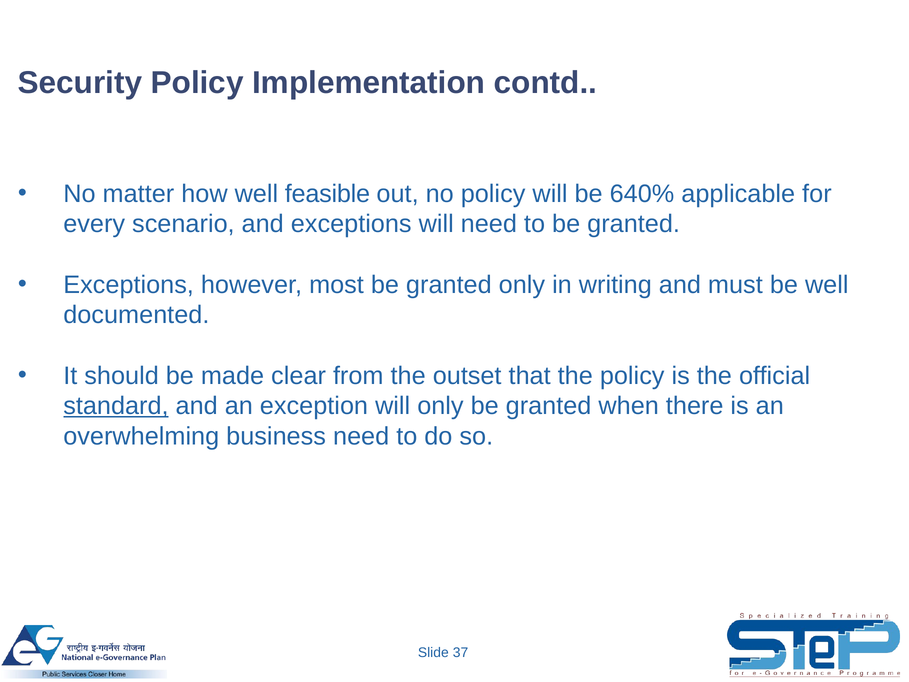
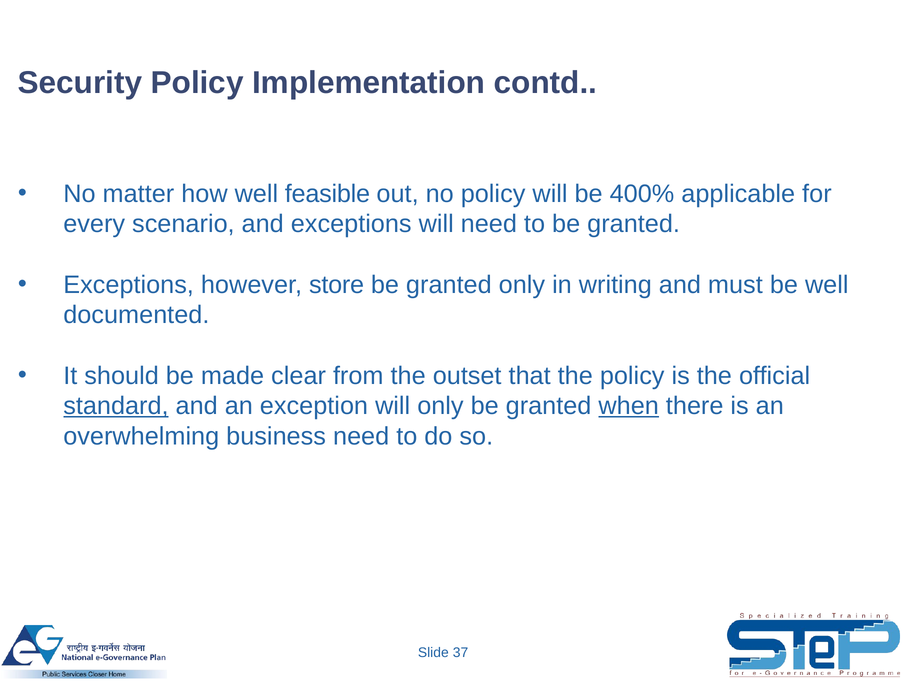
640%: 640% -> 400%
most: most -> store
when underline: none -> present
